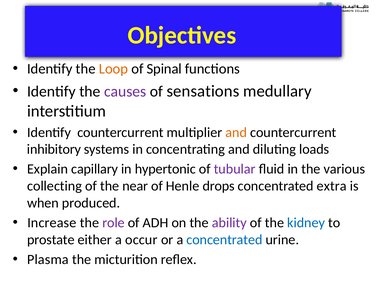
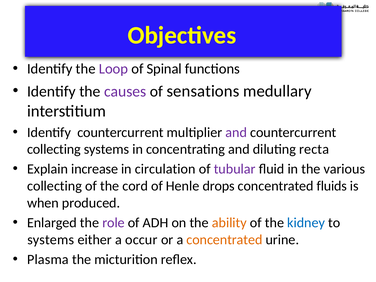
Loop colour: orange -> purple
and at (236, 132) colour: orange -> purple
inhibitory at (54, 149): inhibitory -> collecting
loads: loads -> recta
capillary: capillary -> increase
hypertonic: hypertonic -> circulation
near: near -> cord
extra: extra -> fluids
Increase: Increase -> Enlarged
ability colour: purple -> orange
prostate at (51, 240): prostate -> systems
concentrated at (224, 240) colour: blue -> orange
